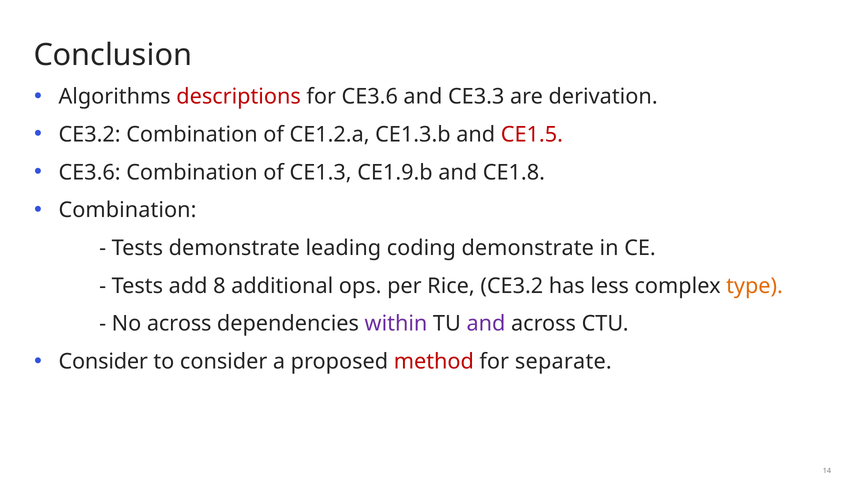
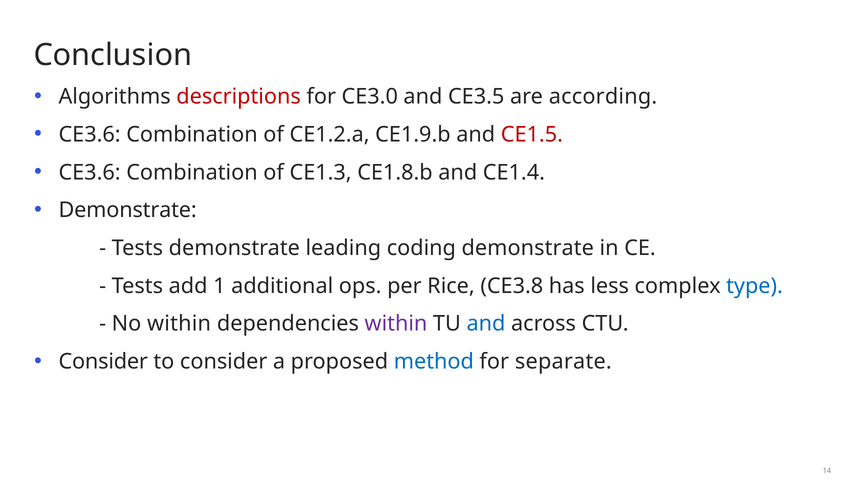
for CE3.6: CE3.6 -> CE3.0
CE3.3: CE3.3 -> CE3.5
derivation: derivation -> according
CE3.2 at (90, 134): CE3.2 -> CE3.6
CE1.3.b: CE1.3.b -> CE1.9.b
CE1.9.b: CE1.9.b -> CE1.8.b
CE1.8: CE1.8 -> CE1.4
Combination at (128, 210): Combination -> Demonstrate
8: 8 -> 1
Rice CE3.2: CE3.2 -> CE3.8
type colour: orange -> blue
No across: across -> within
and at (486, 324) colour: purple -> blue
method colour: red -> blue
